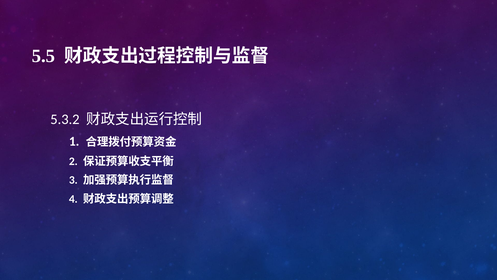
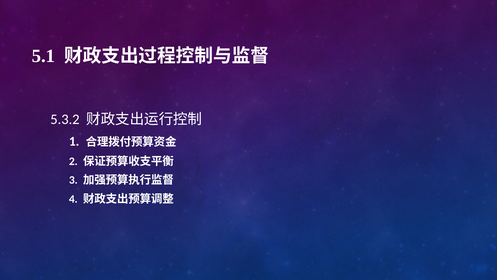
5.5: 5.5 -> 5.1
